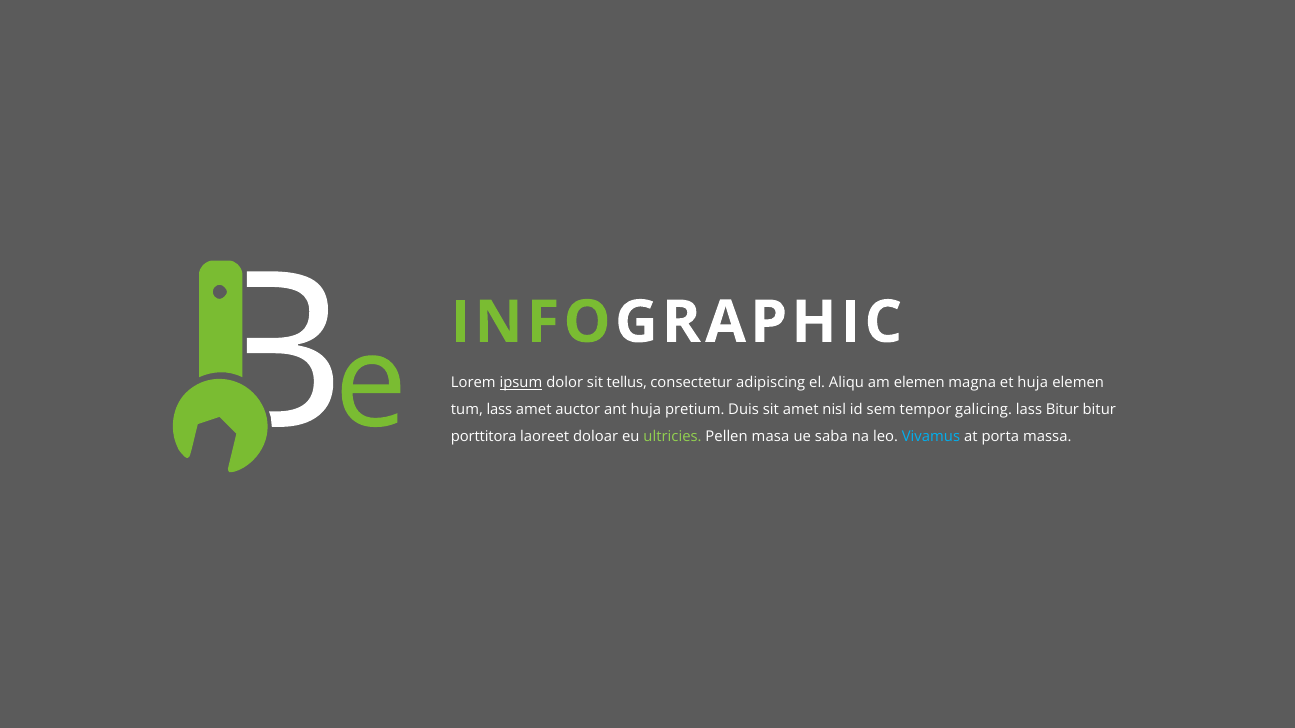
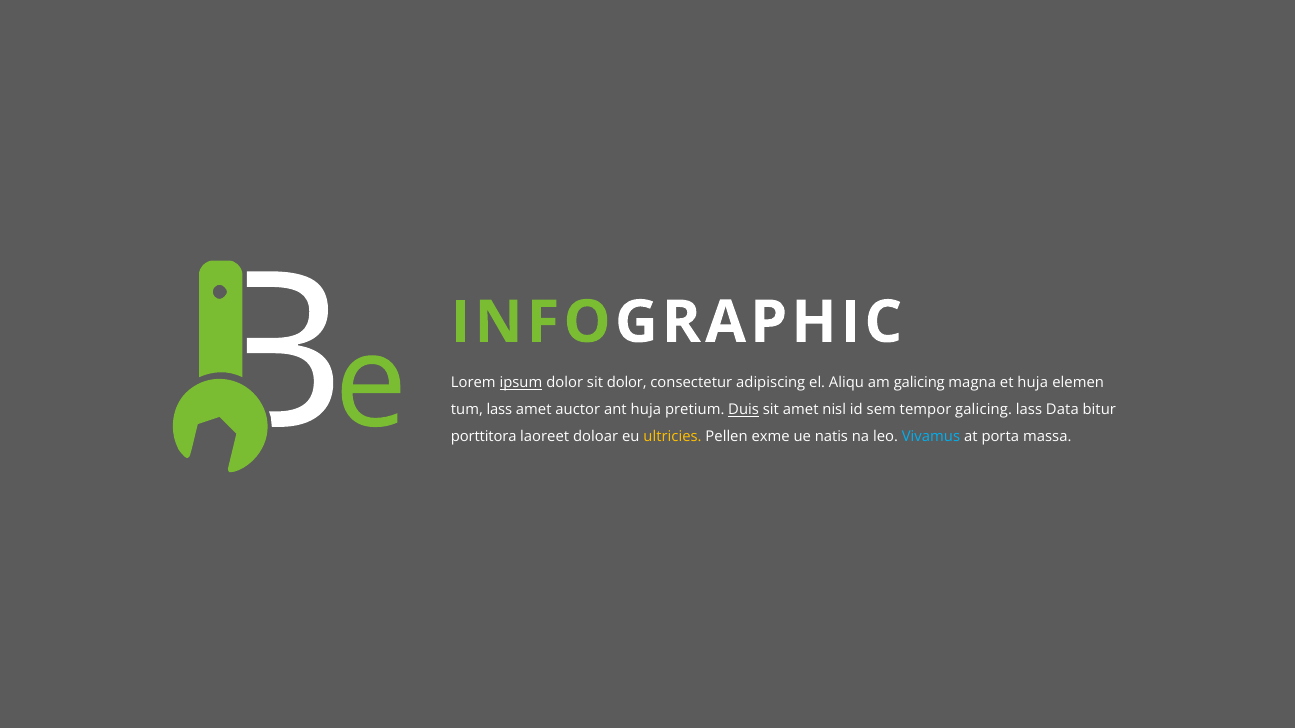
sit tellus: tellus -> dolor
am elemen: elemen -> galicing
Duis underline: none -> present
lass Bitur: Bitur -> Data
ultricies colour: light green -> yellow
masa: masa -> exme
saba: saba -> natis
